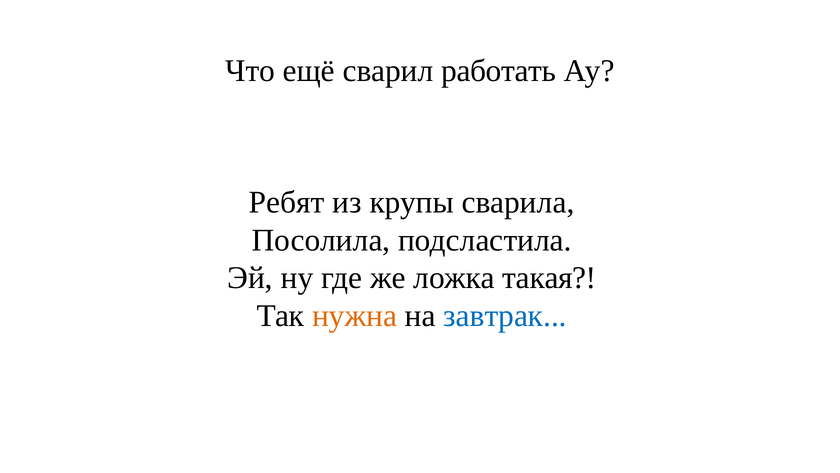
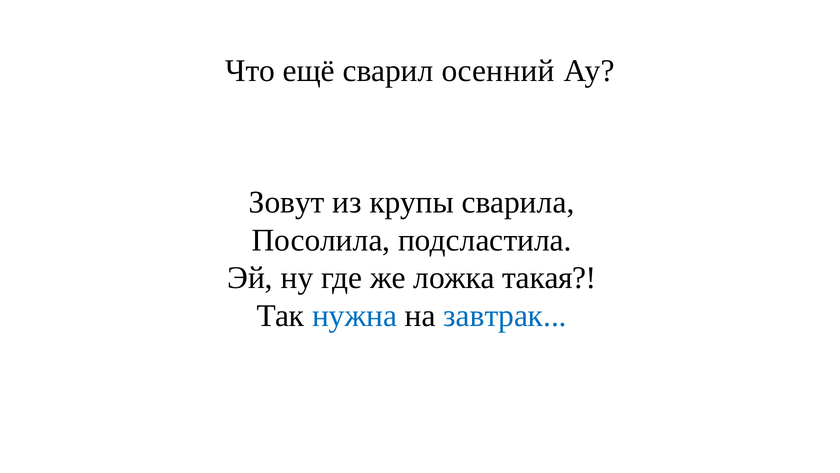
работать: работать -> осенний
Ребят: Ребят -> Зовут
нужна colour: orange -> blue
